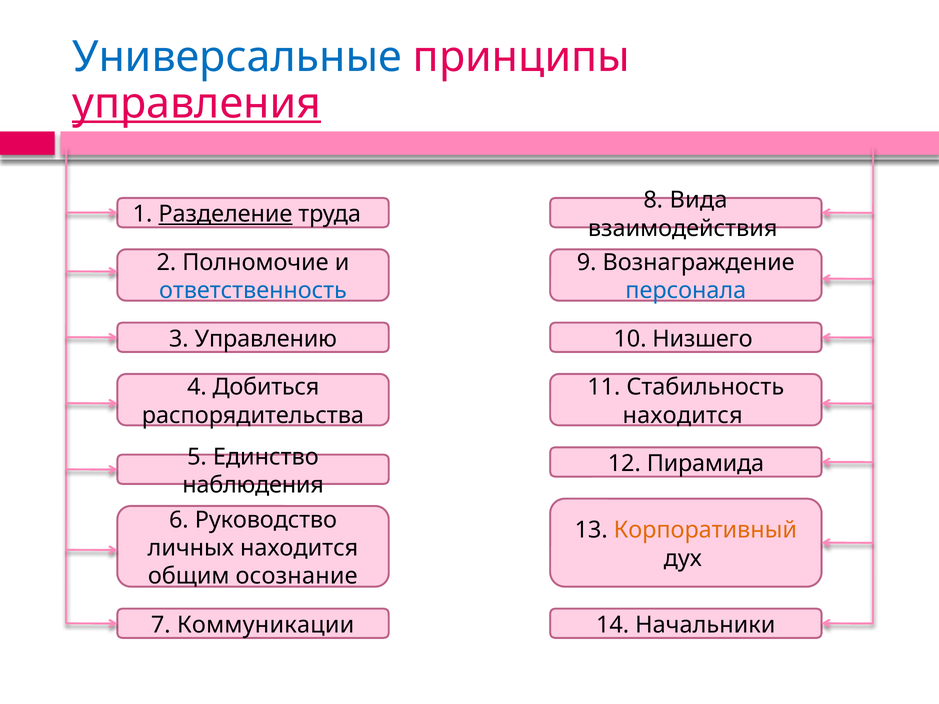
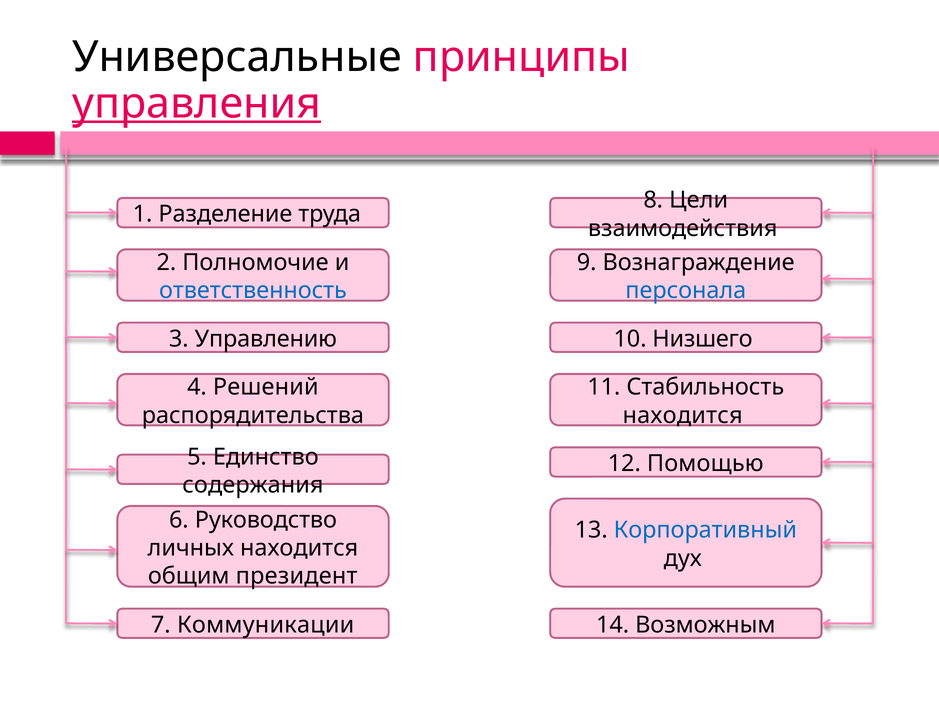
Универсальные colour: blue -> black
Вида: Вида -> Цели
Разделение underline: present -> none
Добиться: Добиться -> Решений
Пирамида: Пирамида -> Помощью
наблюдения: наблюдения -> содержания
Корпоративный colour: orange -> blue
осознание: осознание -> президент
Начальники: Начальники -> Возможным
